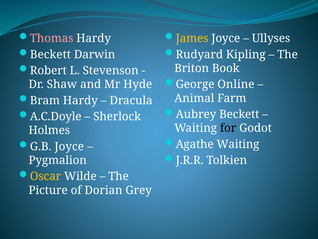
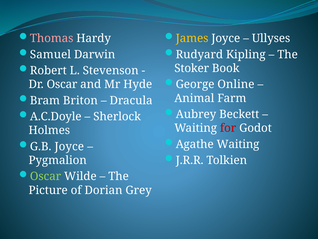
Beckett at (50, 54): Beckett -> Samuel
Briton: Briton -> Stoker
Dr Shaw: Shaw -> Oscar
Bram Hardy: Hardy -> Briton
for colour: black -> red
Oscar at (46, 176) colour: yellow -> light green
